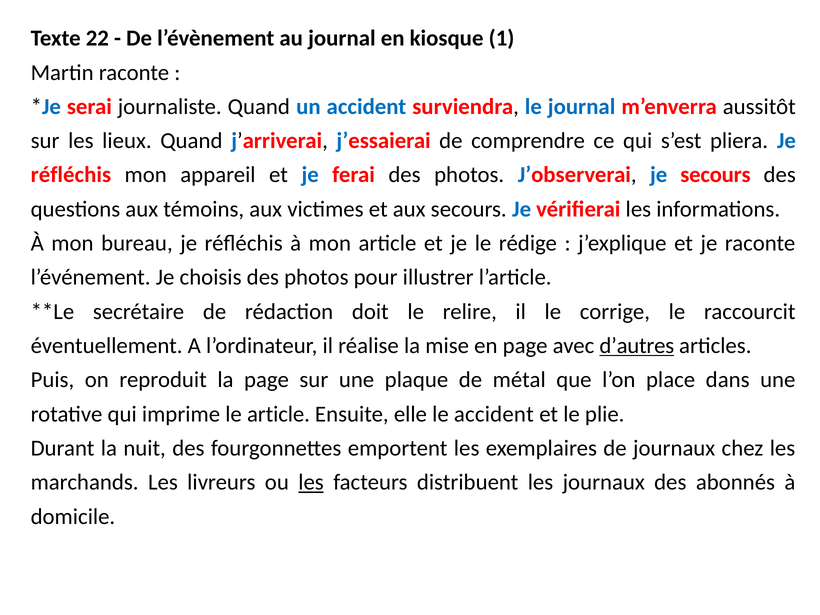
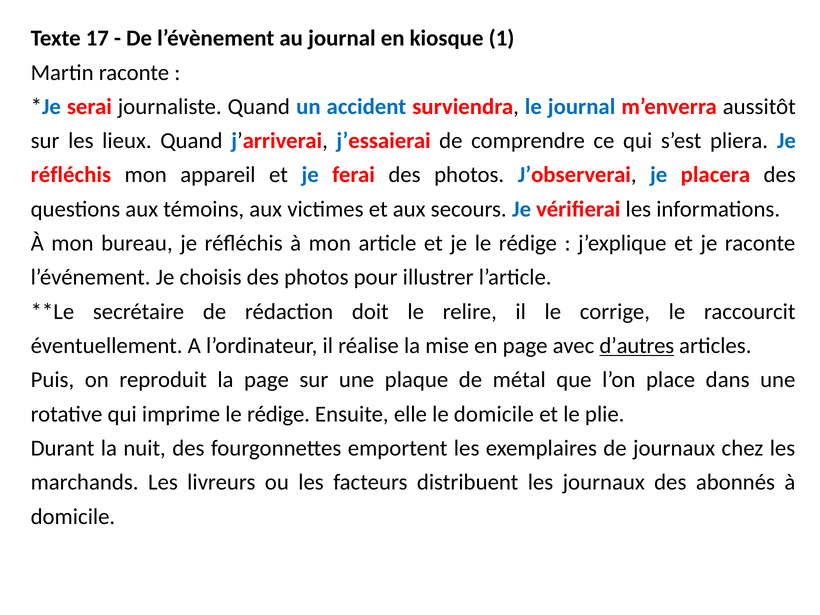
22: 22 -> 17
je secours: secours -> placera
imprime le article: article -> rédige
le accident: accident -> domicile
les at (311, 482) underline: present -> none
